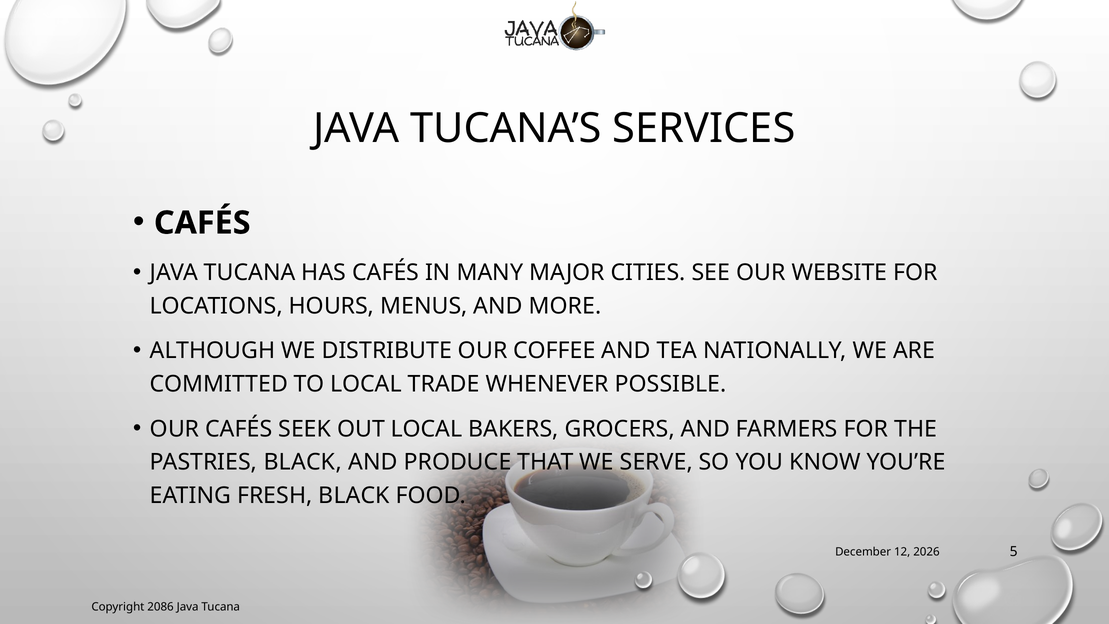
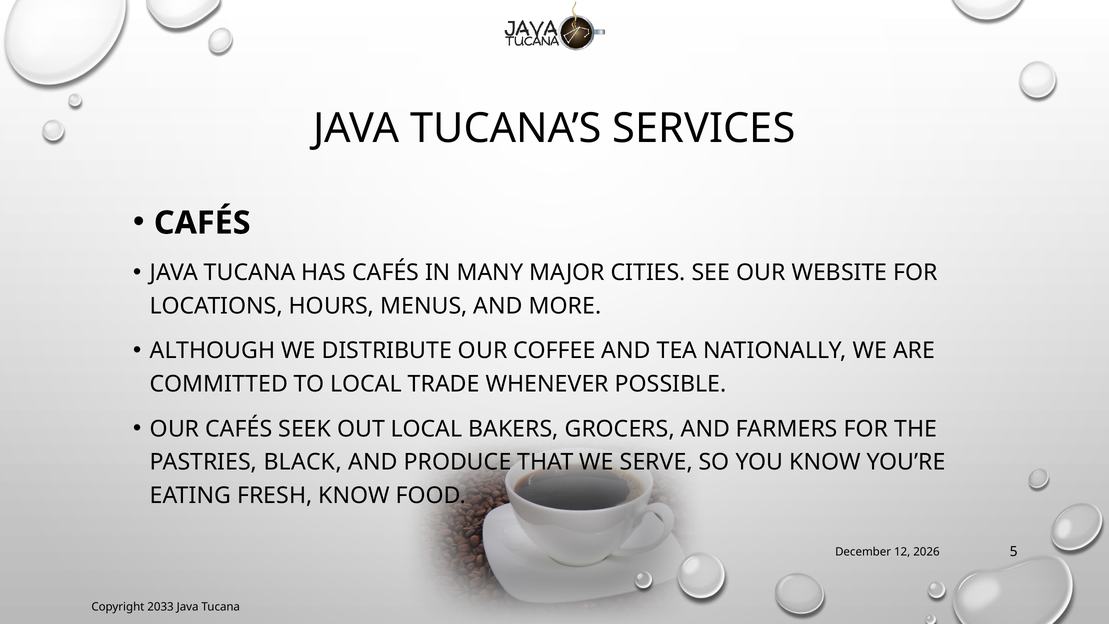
FRESH BLACK: BLACK -> KNOW
2086: 2086 -> 2033
